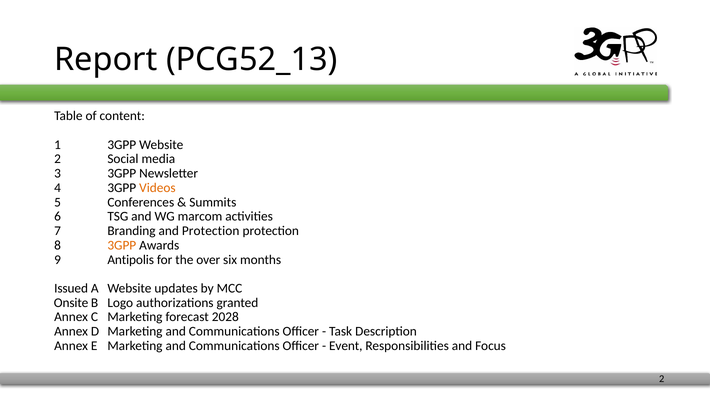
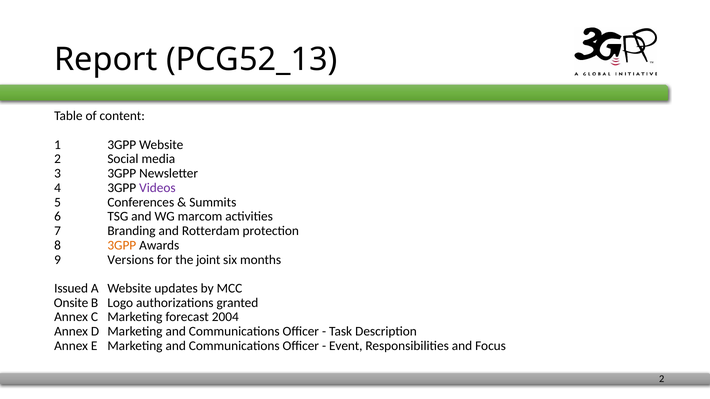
Videos colour: orange -> purple
and Protection: Protection -> Rotterdam
Antipolis: Antipolis -> Versions
over: over -> joint
2028: 2028 -> 2004
